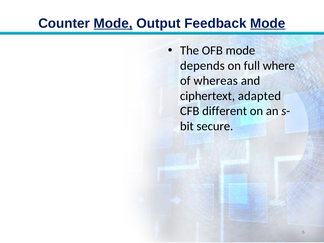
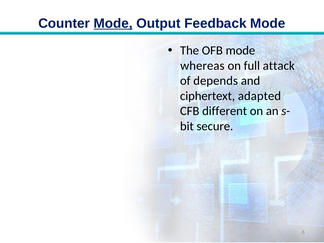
Mode at (268, 23) underline: present -> none
depends: depends -> whereas
where: where -> attack
whereas: whereas -> depends
